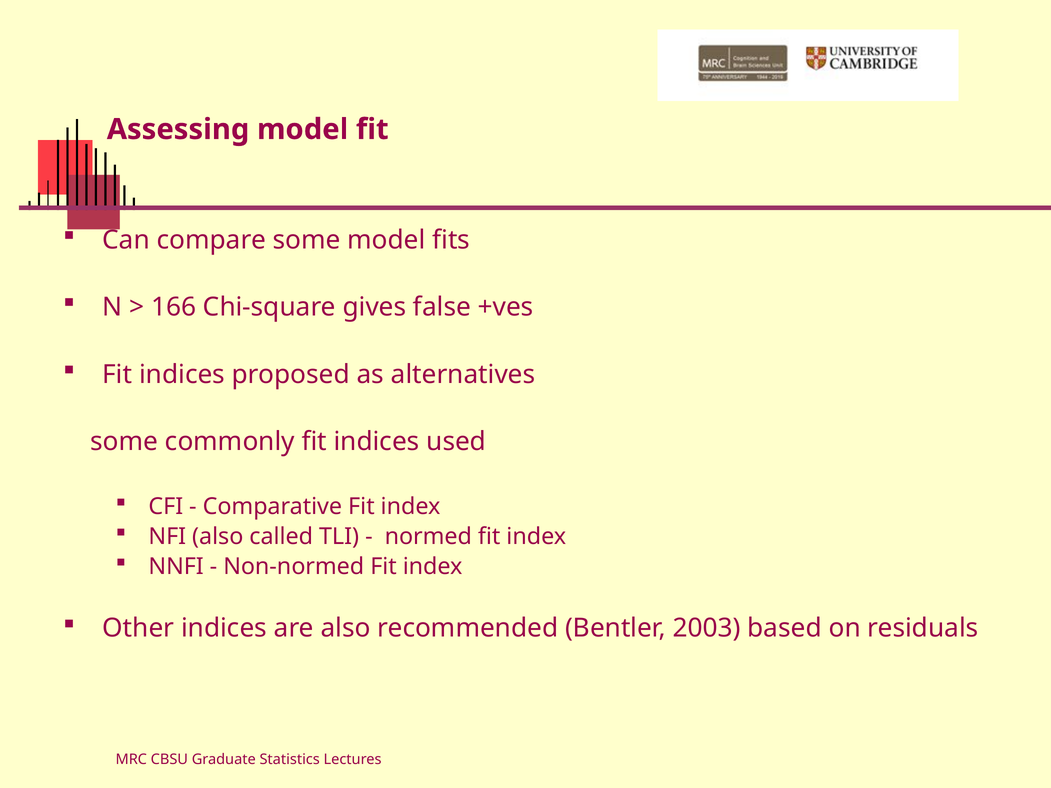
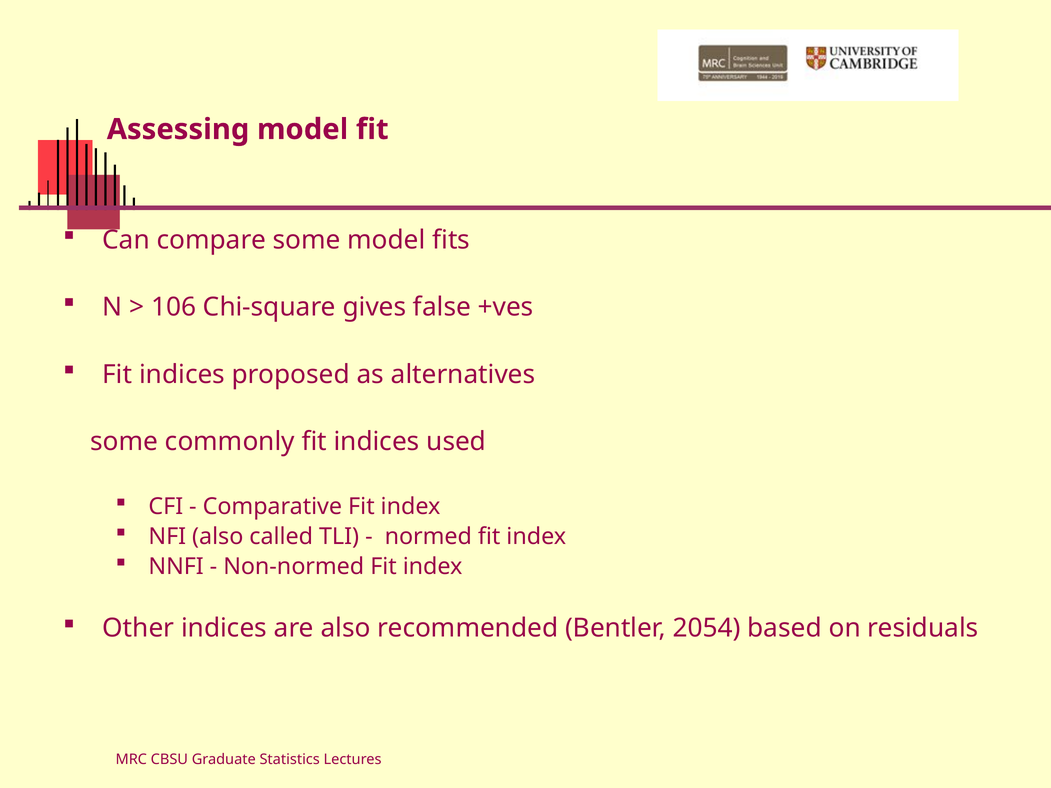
166: 166 -> 106
2003: 2003 -> 2054
